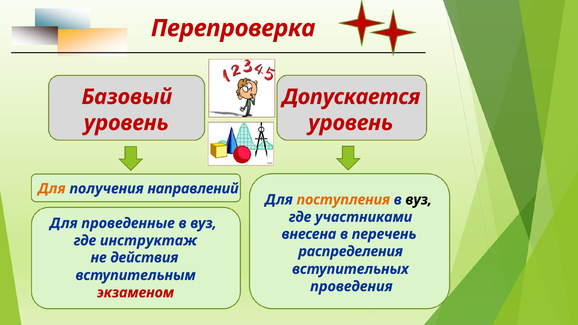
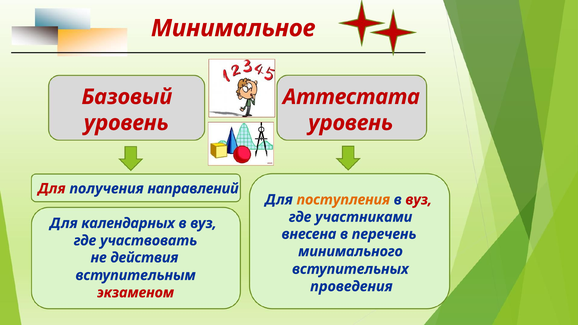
Перепроверка: Перепроверка -> Минимальное
Допускается: Допускается -> Аттестата
Для at (52, 189) colour: orange -> red
вуз at (419, 200) colour: black -> red
проведенные: проведенные -> календарных
инструктаж: инструктаж -> участвовать
распределения: распределения -> минимального
